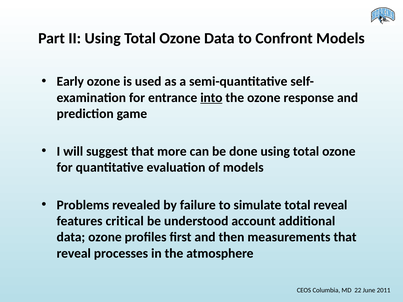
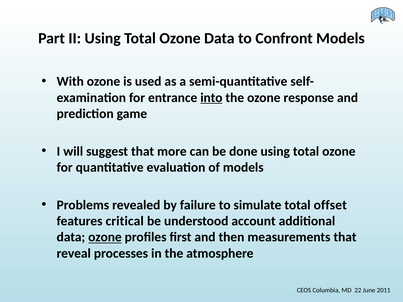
Early: Early -> With
total reveal: reveal -> offset
ozone at (105, 237) underline: none -> present
